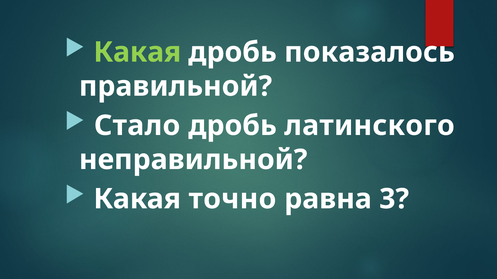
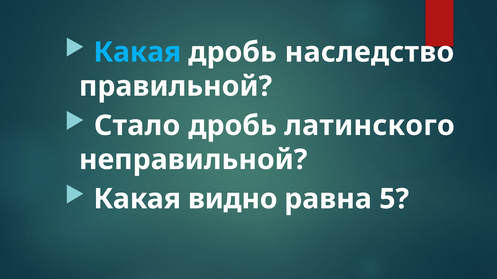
Какая at (137, 52) colour: light green -> light blue
показалось: показалось -> наследство
точно: точно -> видно
3: 3 -> 5
